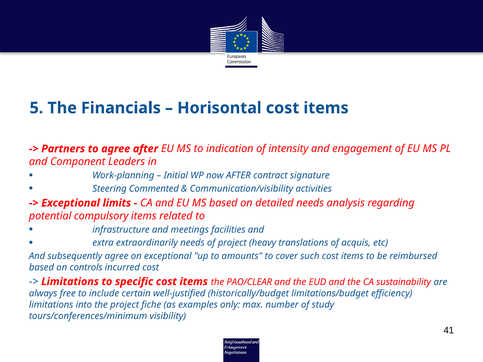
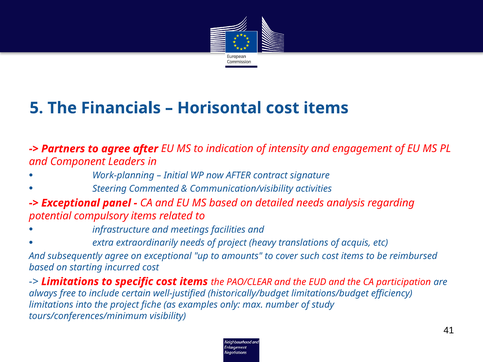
limits: limits -> panel
controls: controls -> starting
sustainability: sustainability -> participation
